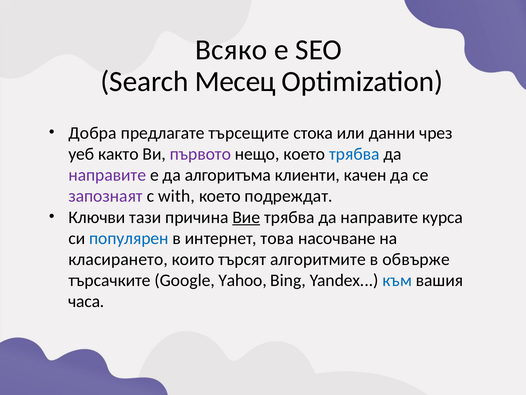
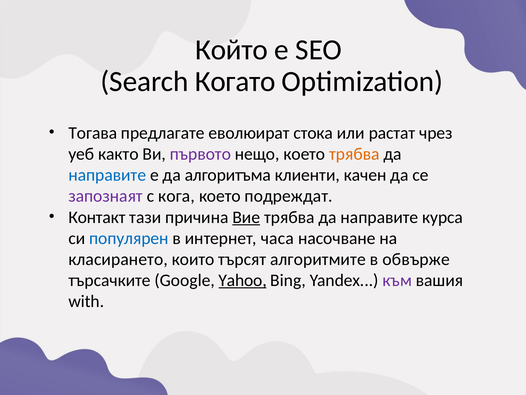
Всяко: Всяко -> Който
Месец: Месец -> Когато
Добра: Добра -> Тогава
търсещите: търсещите -> еволюират
данни: данни -> растат
трябва at (354, 154) colour: blue -> orange
направите at (107, 175) colour: purple -> blue
with: with -> кога
Ключви: Ключви -> Контакт
това: това -> часа
Yahoo underline: none -> present
към colour: blue -> purple
часа: часа -> with
